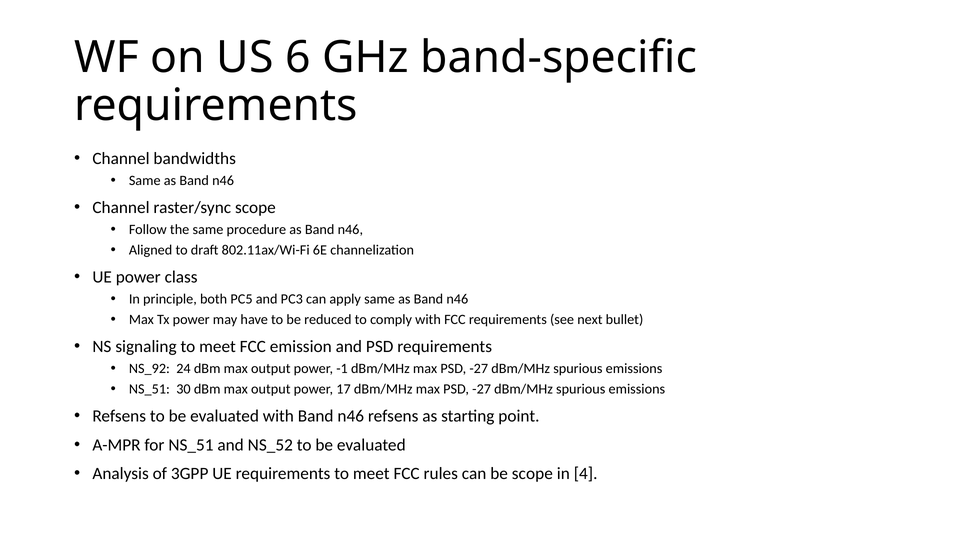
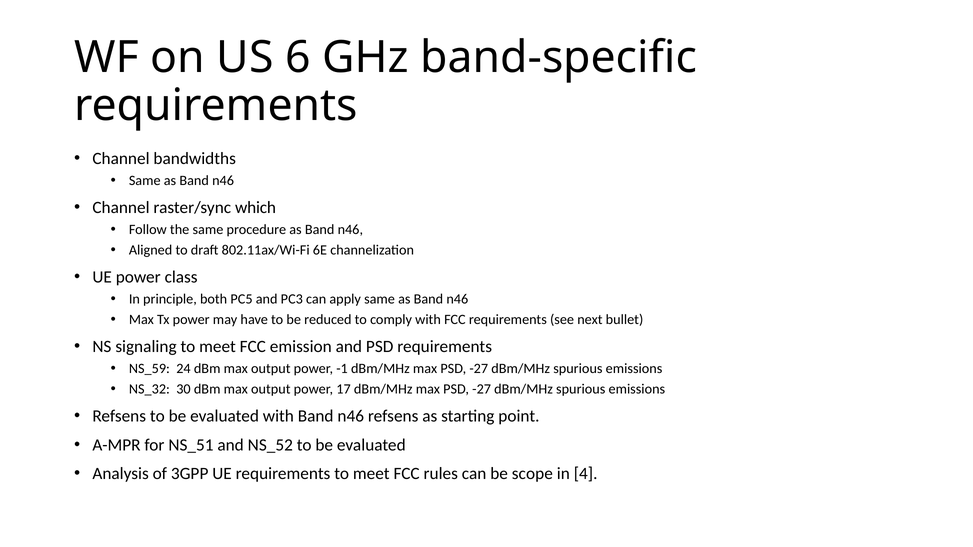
raster/sync scope: scope -> which
NS_92: NS_92 -> NS_59
NS_51 at (149, 389): NS_51 -> NS_32
